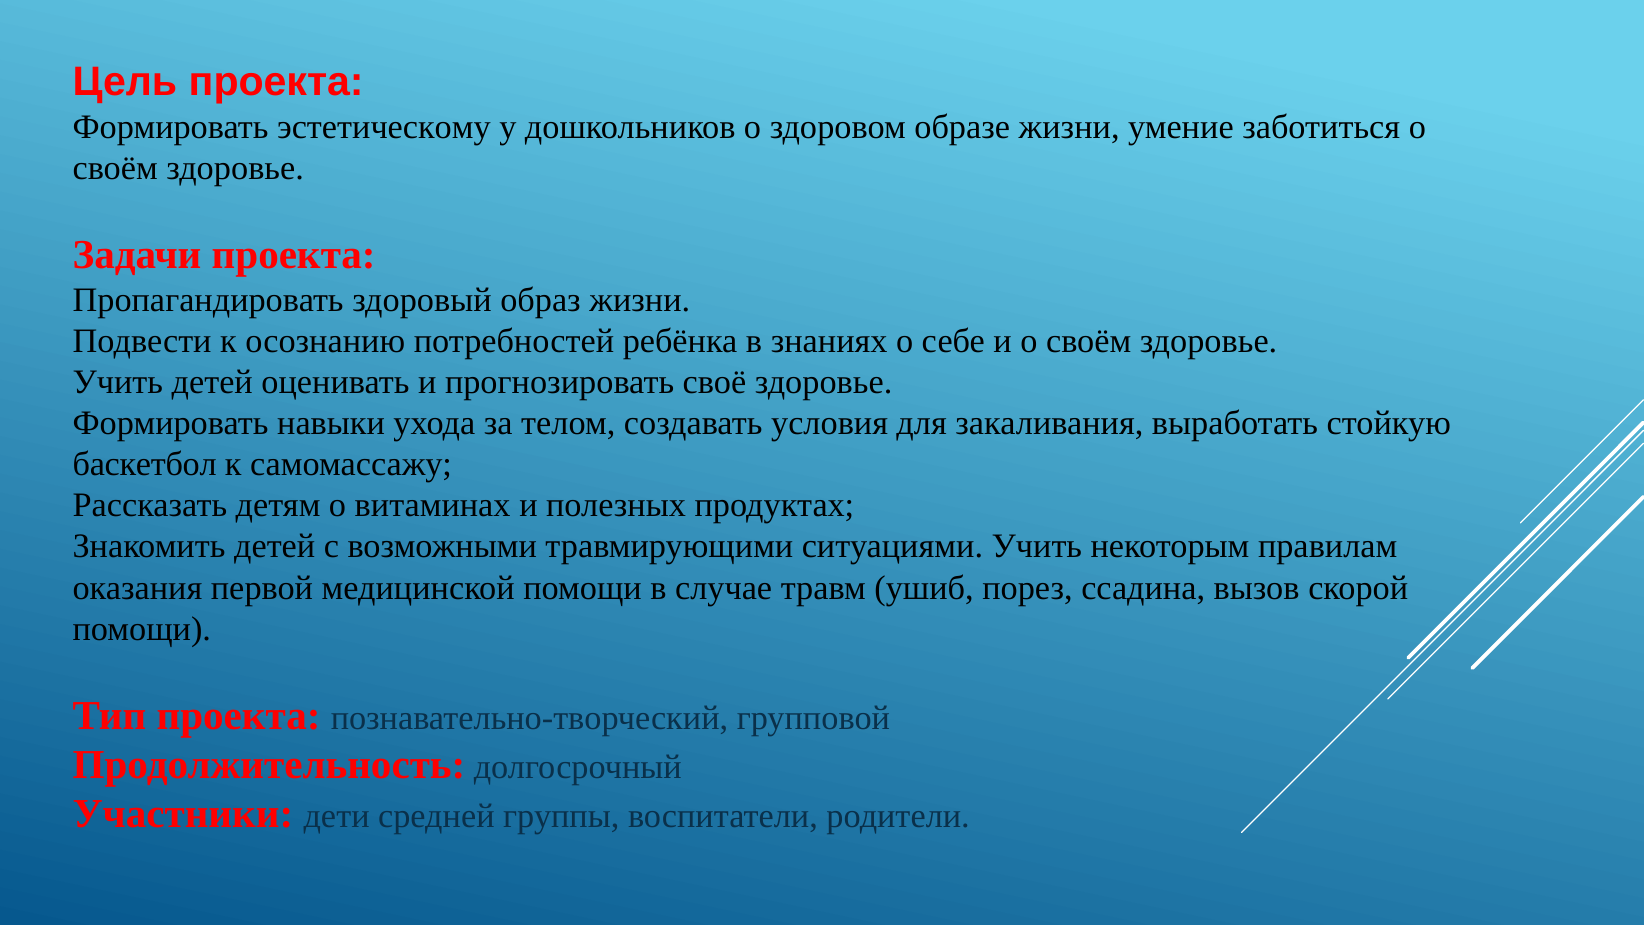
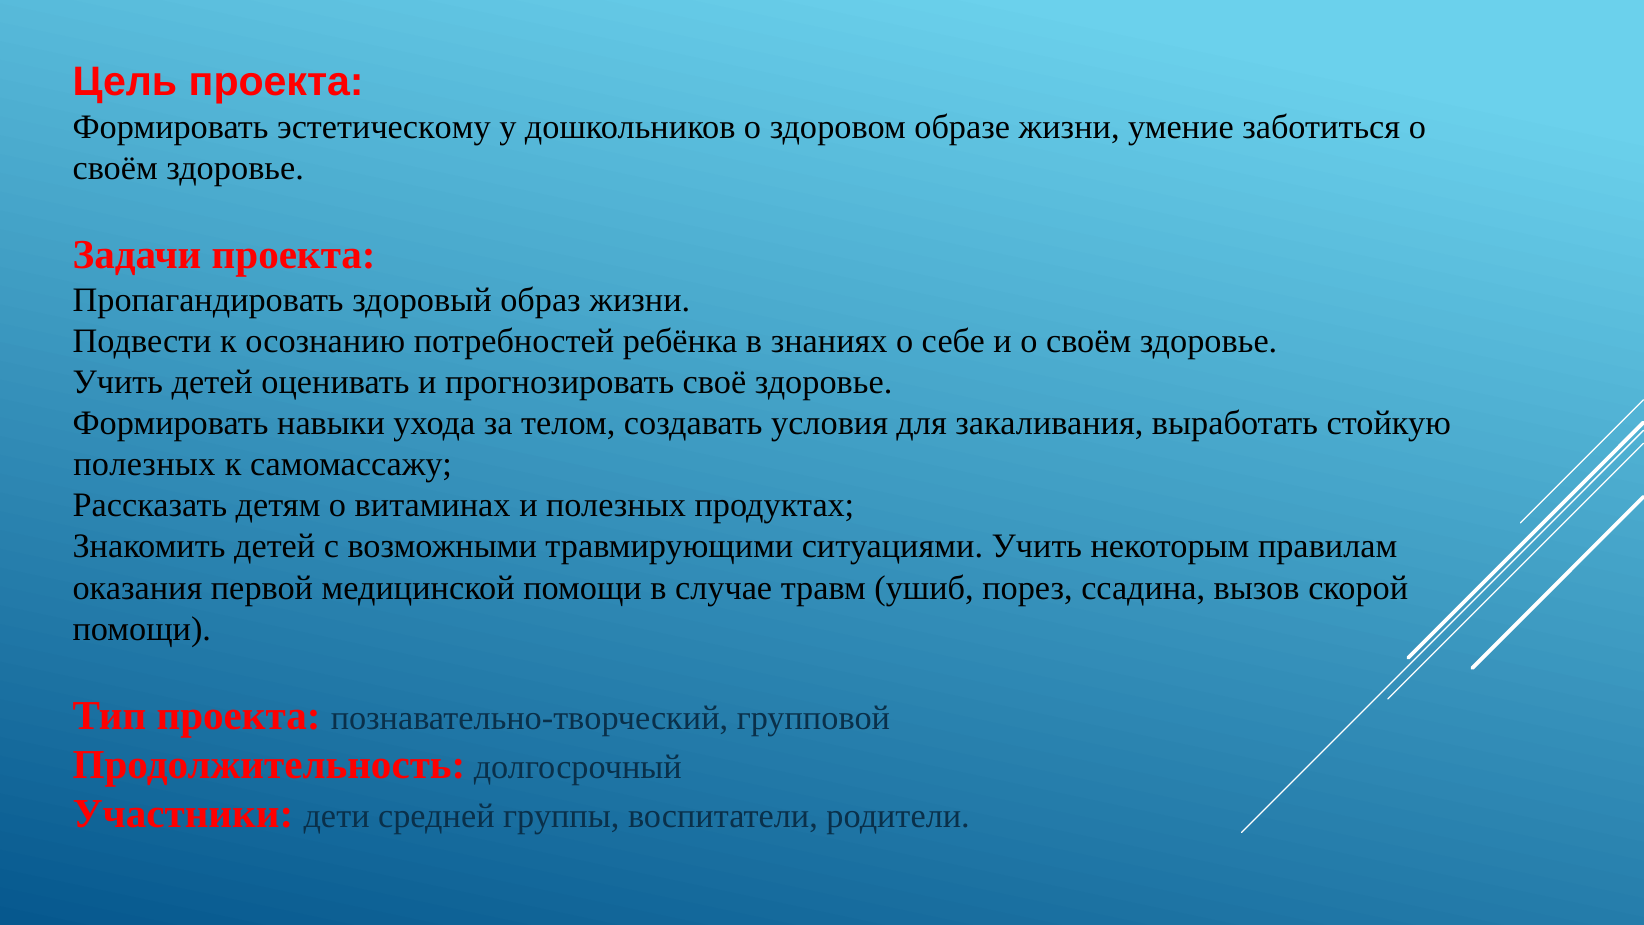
баскетбол at (145, 464): баскетбол -> полезных
